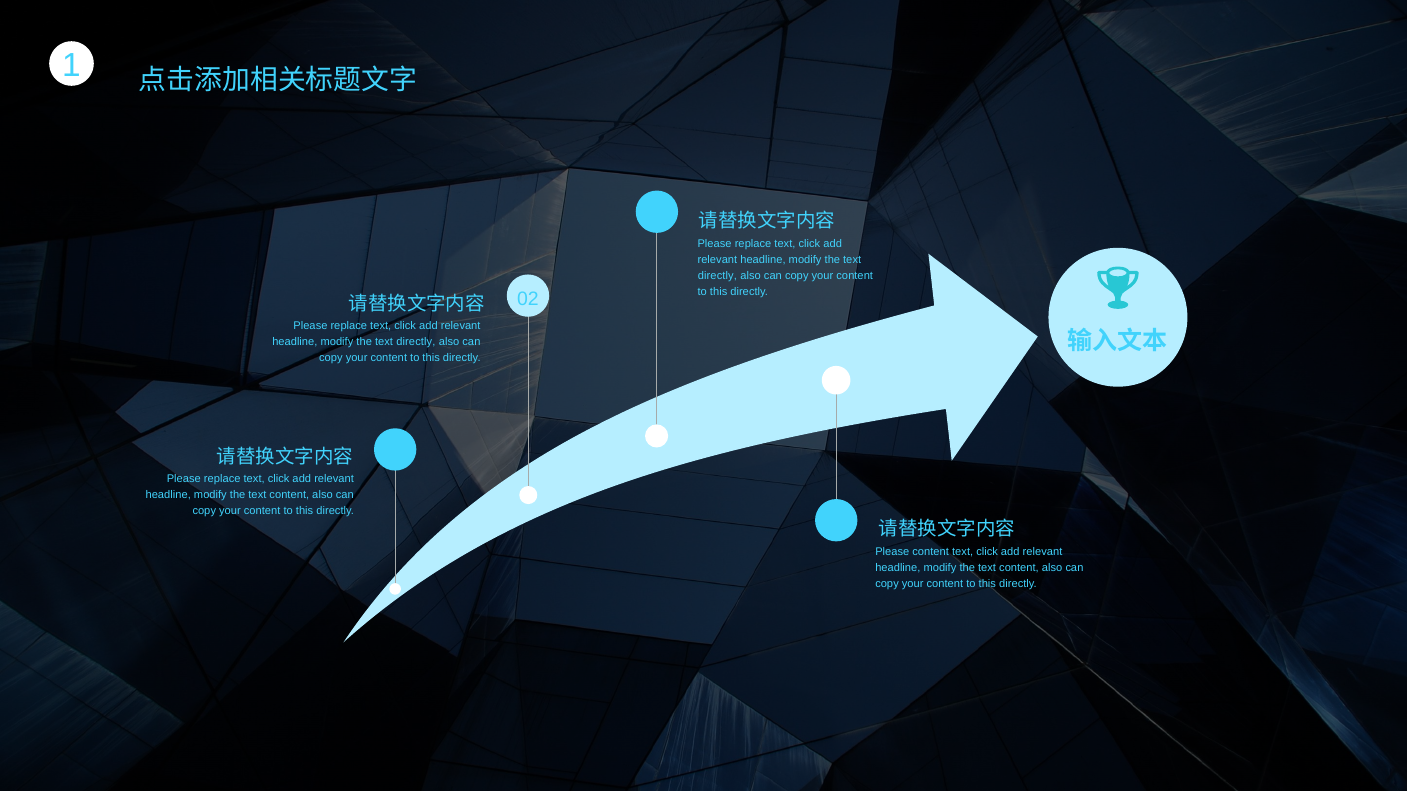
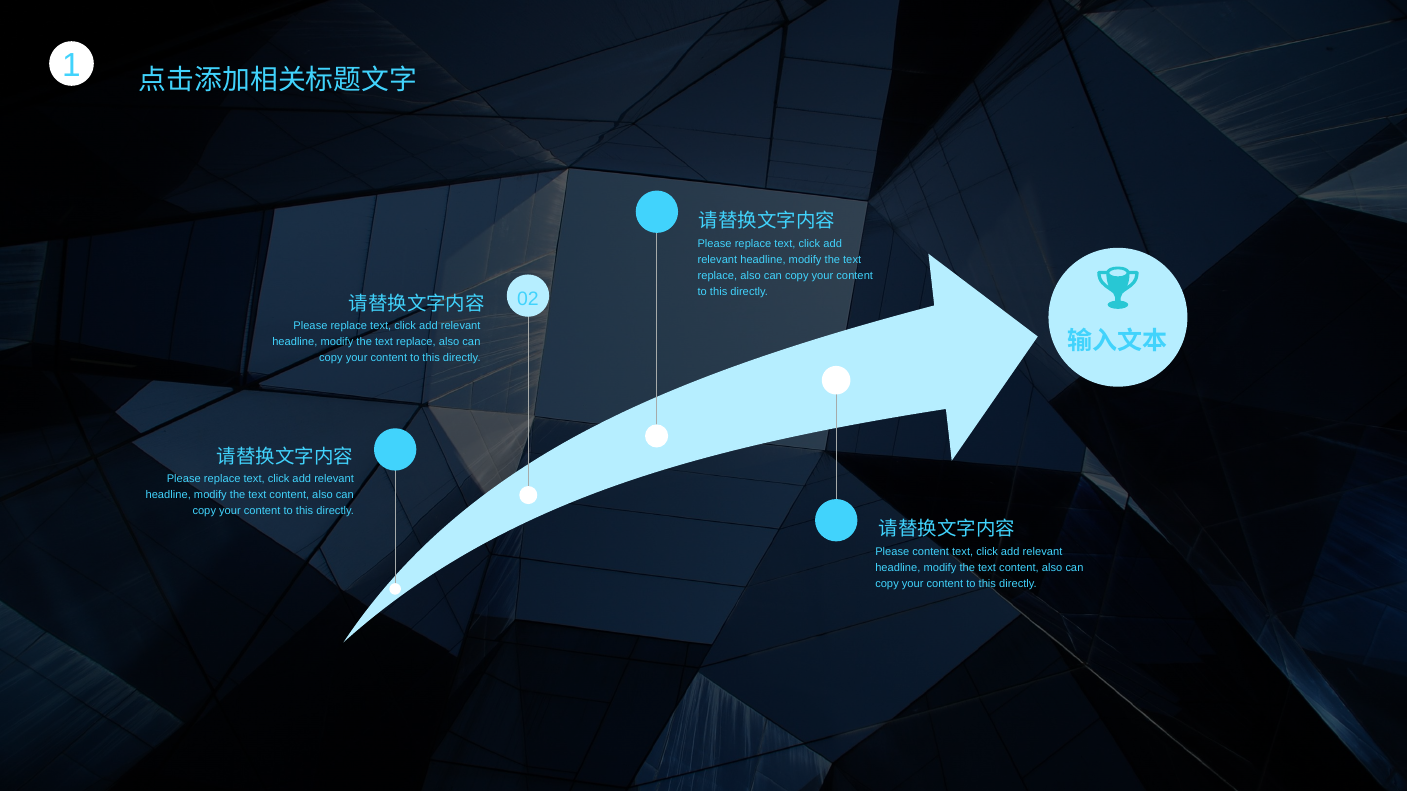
directly at (717, 276): directly -> replace
directly at (416, 342): directly -> replace
